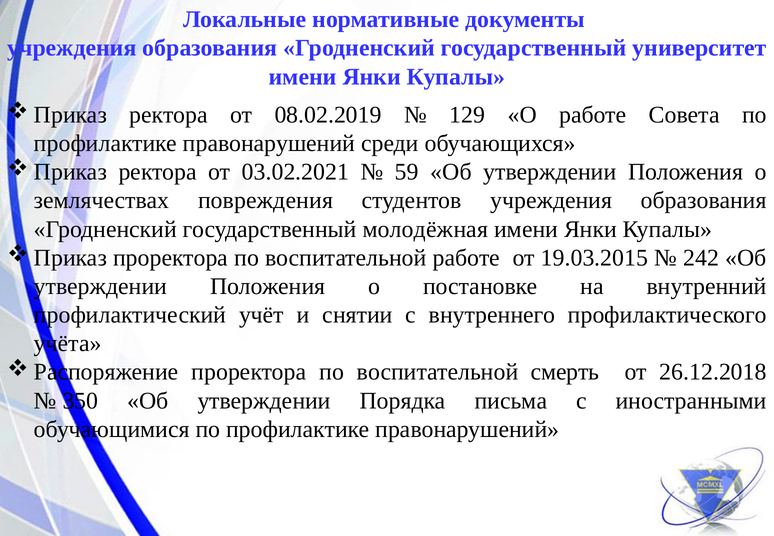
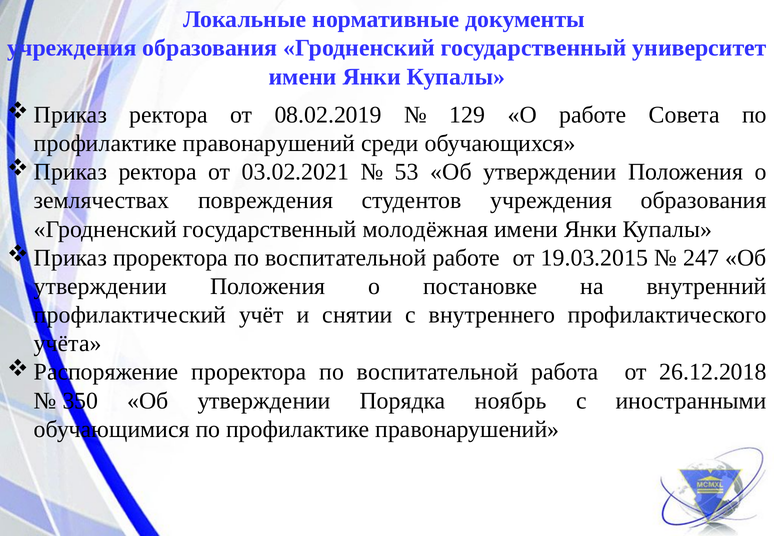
59: 59 -> 53
242: 242 -> 247
смерть: смерть -> работа
письма: письма -> ноябрь
